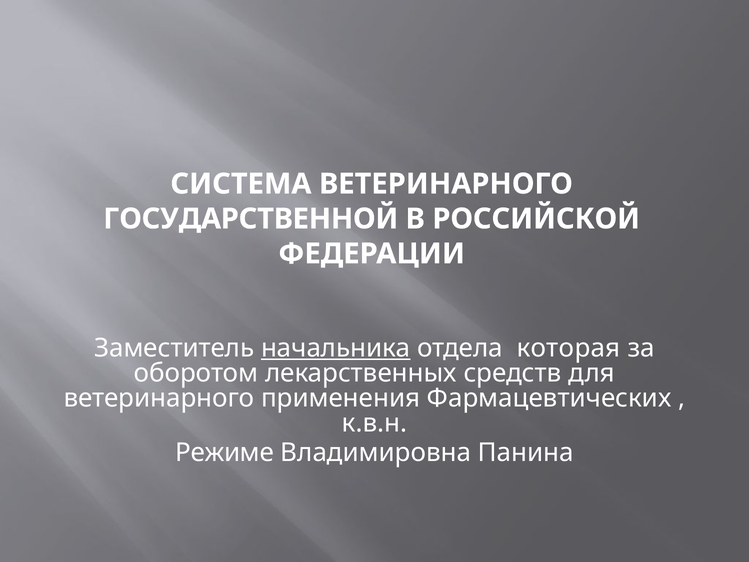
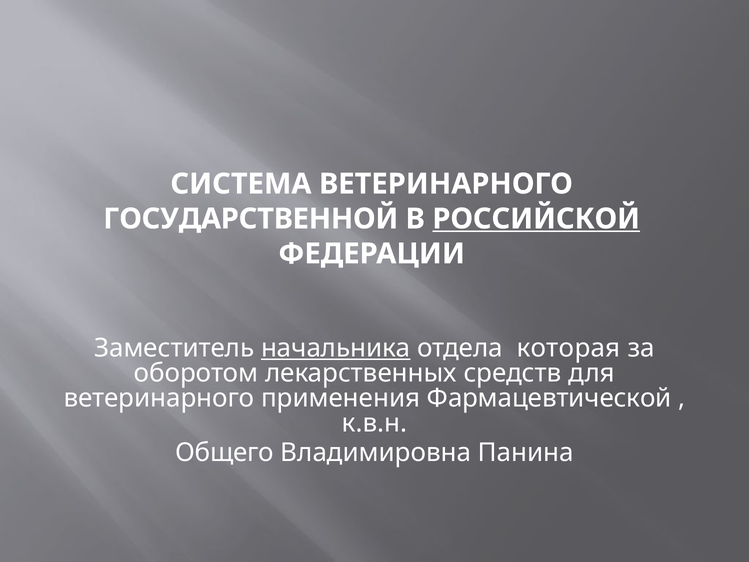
РОССИЙСКОЙ underline: none -> present
Фармацевтических: Фармацевтических -> Фармацевтической
Режиме: Режиме -> Общего
